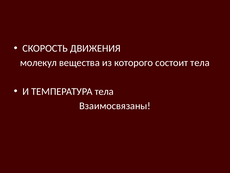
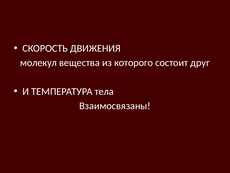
состоит тела: тела -> друг
